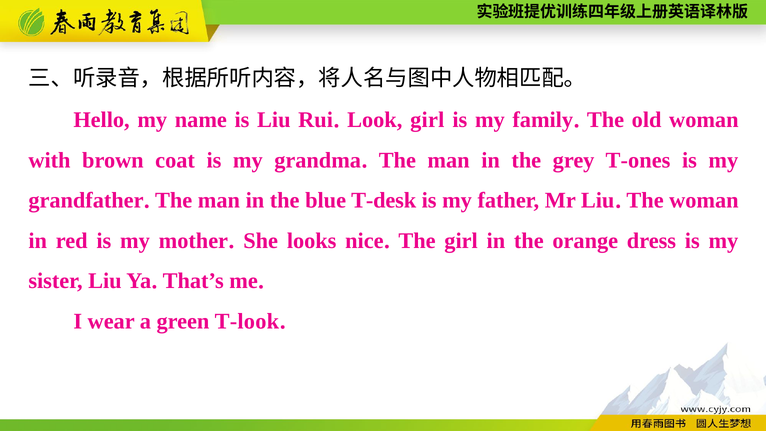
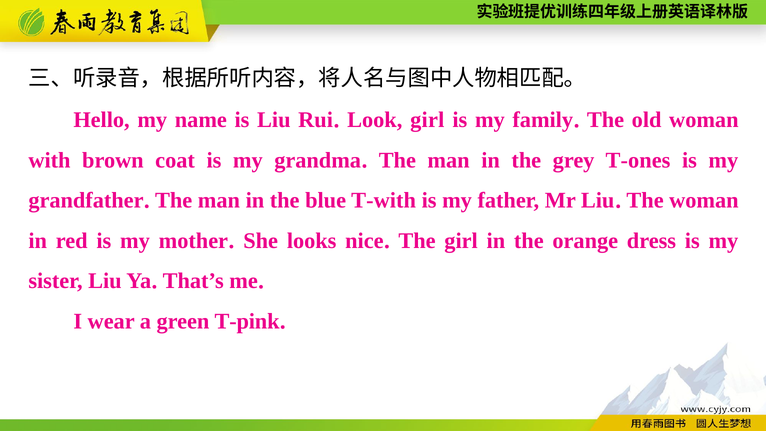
T-desk: T-desk -> T-with
T-look: T-look -> T-pink
